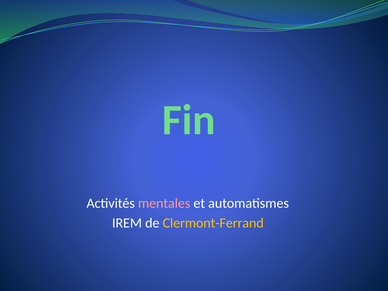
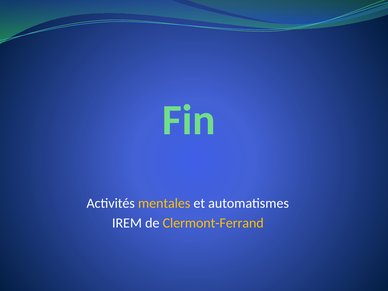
mentales colour: pink -> yellow
